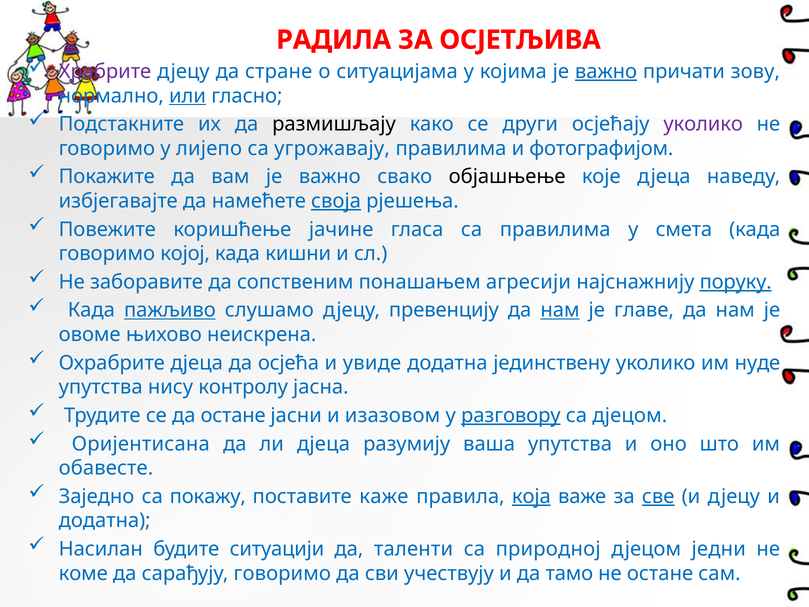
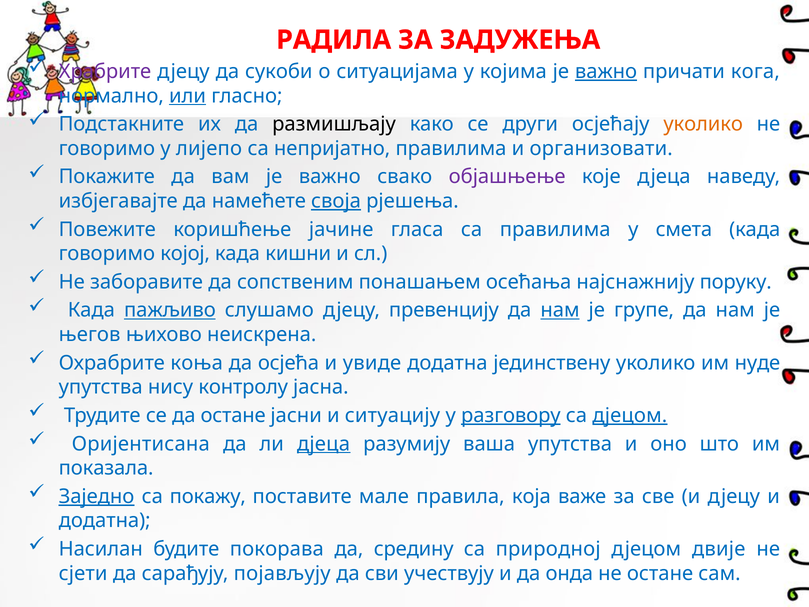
ОСЈЕТЉИВА: ОСЈЕТЉИВА -> ЗАДУЖЕЊА
стране: стране -> сукоби
зову: зову -> кога
уколико at (703, 124) colour: purple -> orange
угрожавају: угрожавају -> непријатно
фотографијом: фотографијом -> организовати
објашњење colour: black -> purple
агресији: агресији -> осећања
поруку underline: present -> none
главе: главе -> групе
овоме: овоме -> његов
Охрабрите дјеца: дјеца -> коња
изазовом: изазовом -> ситуацију
дјецом at (630, 415) underline: none -> present
дјеца at (323, 444) underline: none -> present
обавесте: обавесте -> показала
Заједно underline: none -> present
каже: каже -> мале
која underline: present -> none
све underline: present -> none
ситуацији: ситуацији -> покорава
таленти: таленти -> средину
једни: једни -> двије
коме: коме -> сјети
сарађују говоримо: говоримо -> појављују
тамо: тамо -> онда
